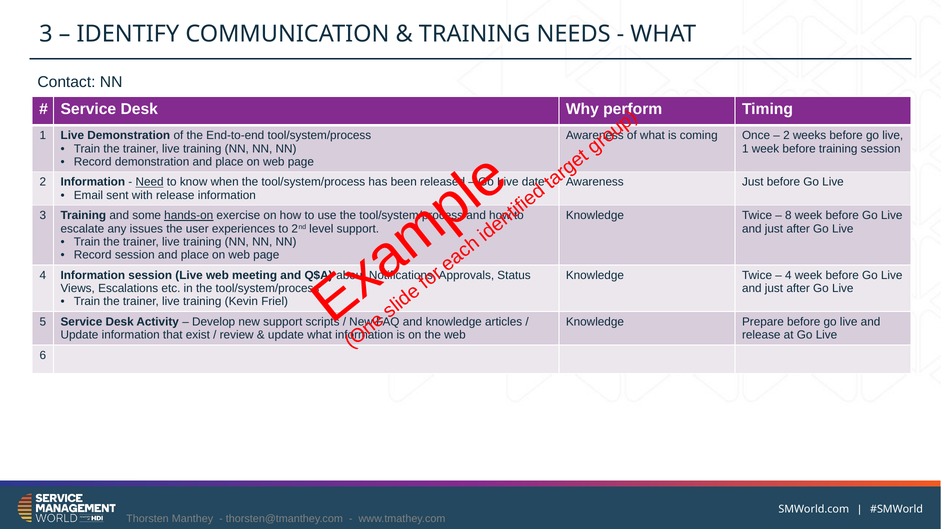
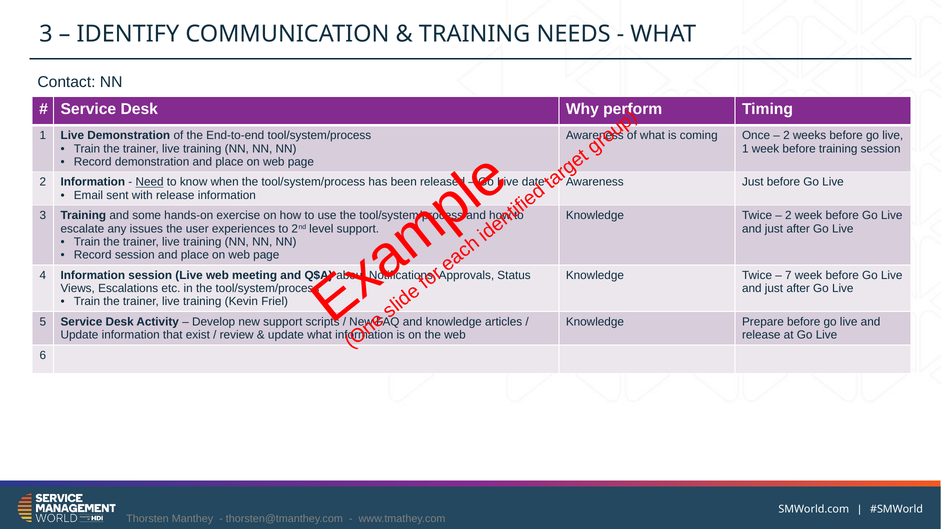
hands-on underline: present -> none
8 at (788, 216): 8 -> 2
4 at (788, 275): 4 -> 7
